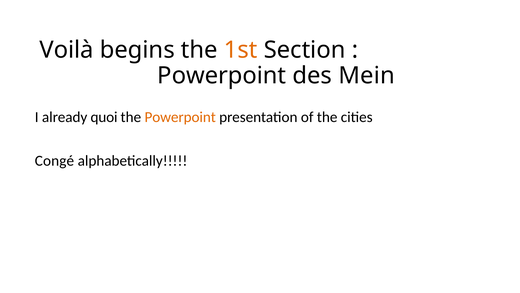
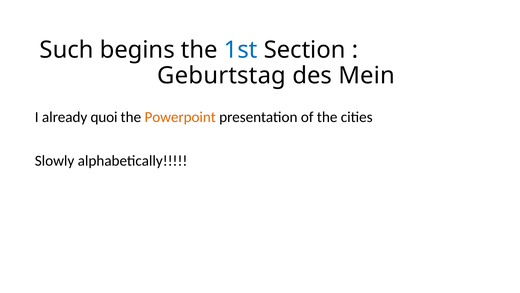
Voilà: Voilà -> Such
1st colour: orange -> blue
Powerpoint at (222, 76): Powerpoint -> Geburtstag
Congé: Congé -> Slowly
